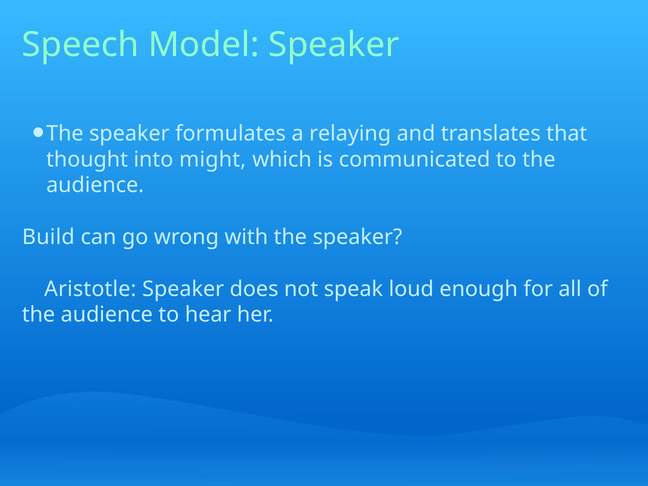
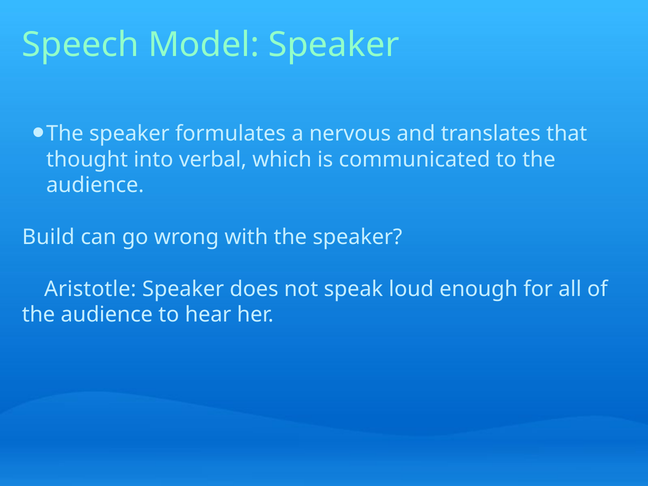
relaying: relaying -> nervous
might: might -> verbal
